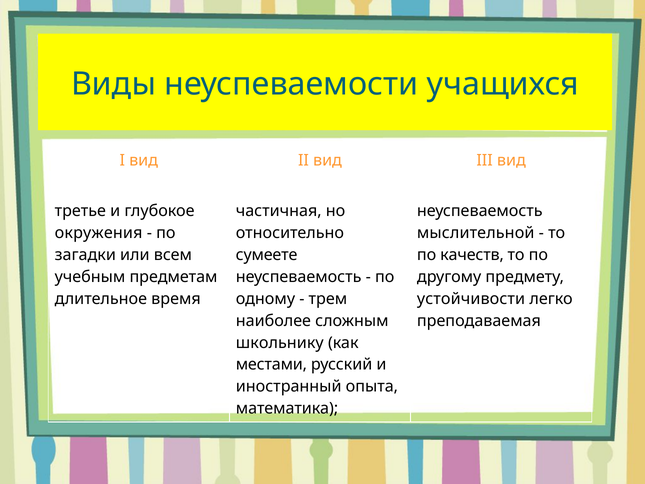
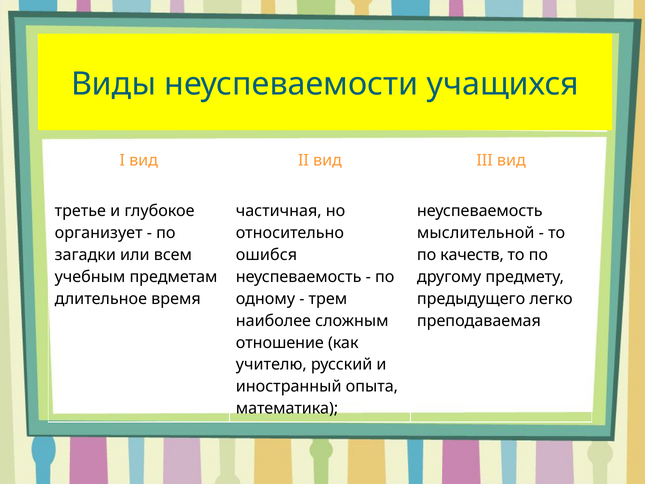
окружения: окружения -> организует
сумеете: сумеете -> ошибся
устойчивости: устойчивости -> предыдущего
школьнику: школьнику -> отношение
местами: местами -> учителю
